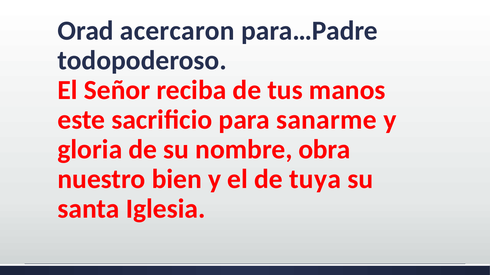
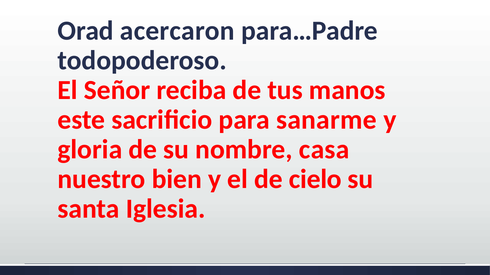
obra: obra -> casa
tuya: tuya -> cielo
